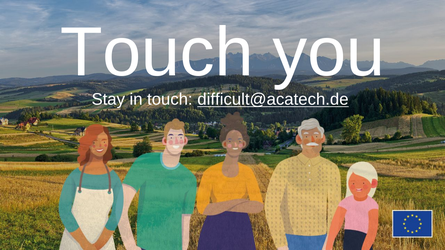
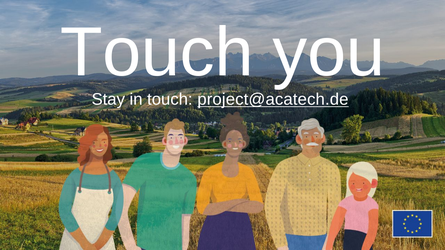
difficult@acatech.de: difficult@acatech.de -> project@acatech.de
